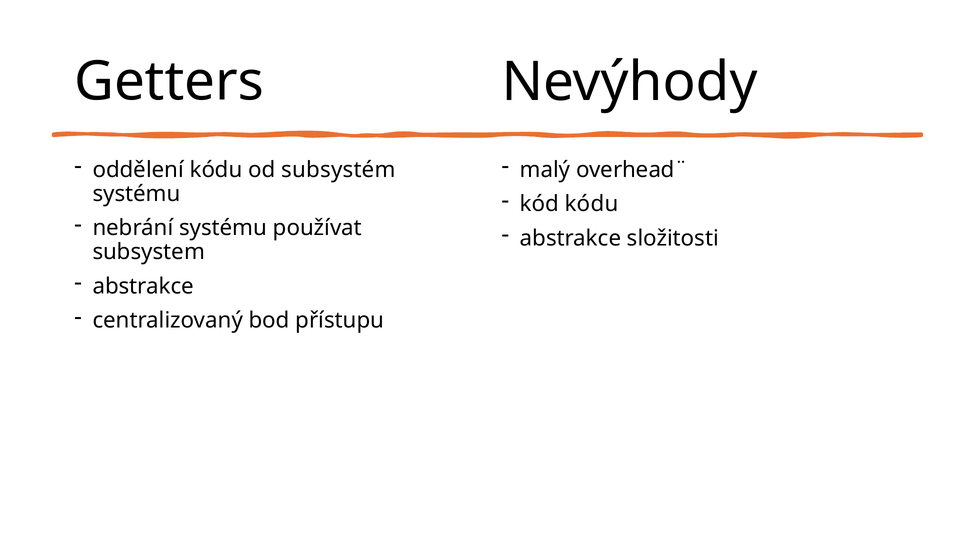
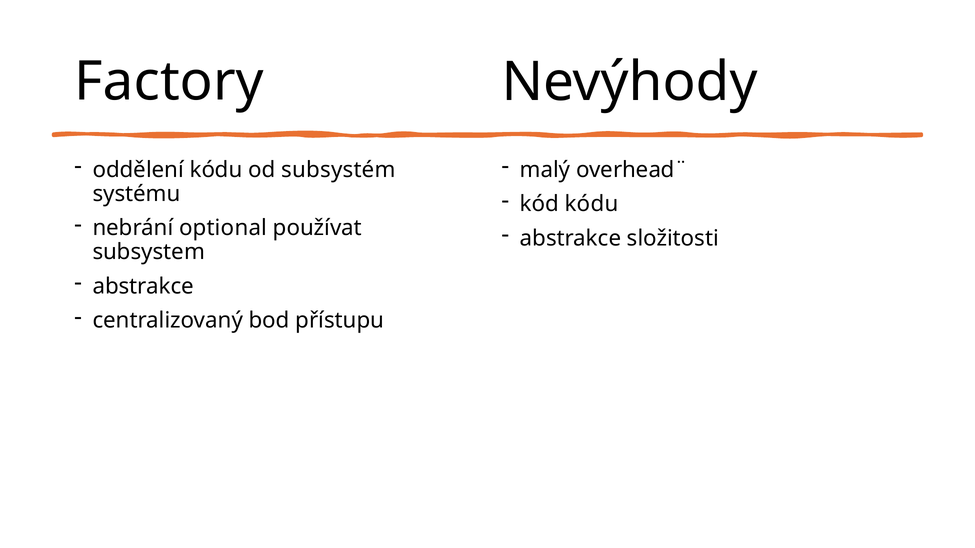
Getters: Getters -> Factory
nebrání systému: systému -> optional
